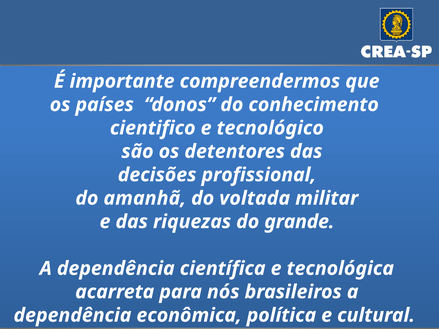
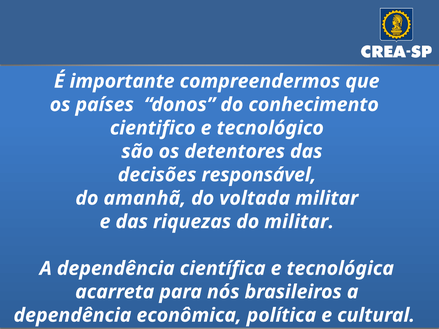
profissional: profissional -> responsável
do grande: grande -> militar
